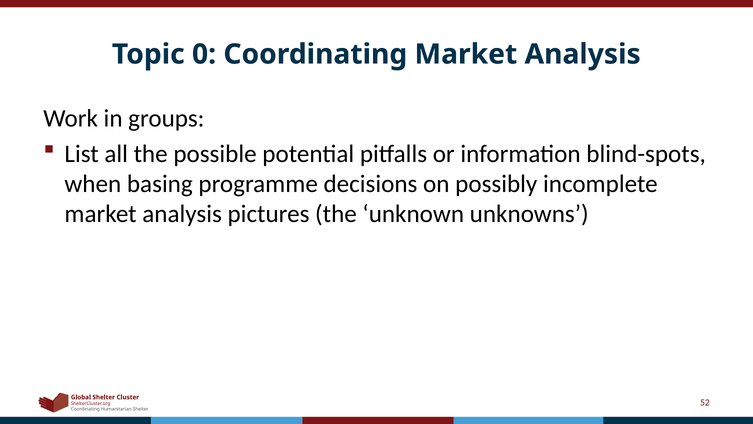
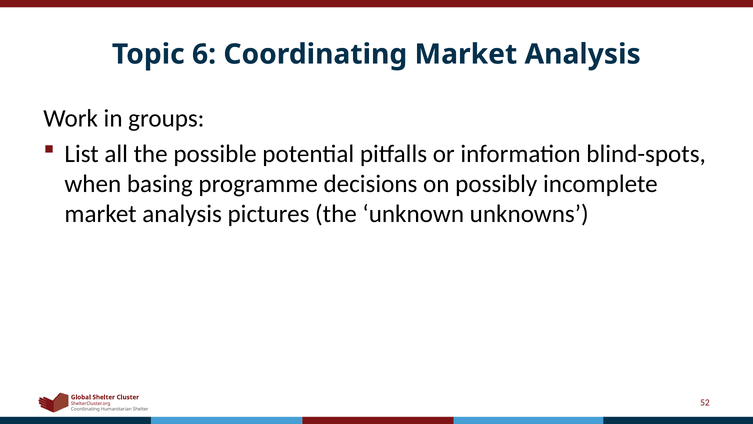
0: 0 -> 6
